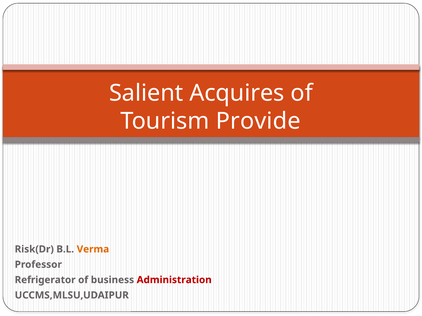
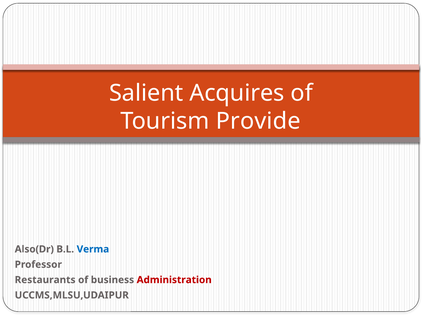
Risk(Dr: Risk(Dr -> Also(Dr
Verma colour: orange -> blue
Refrigerator: Refrigerator -> Restaurants
